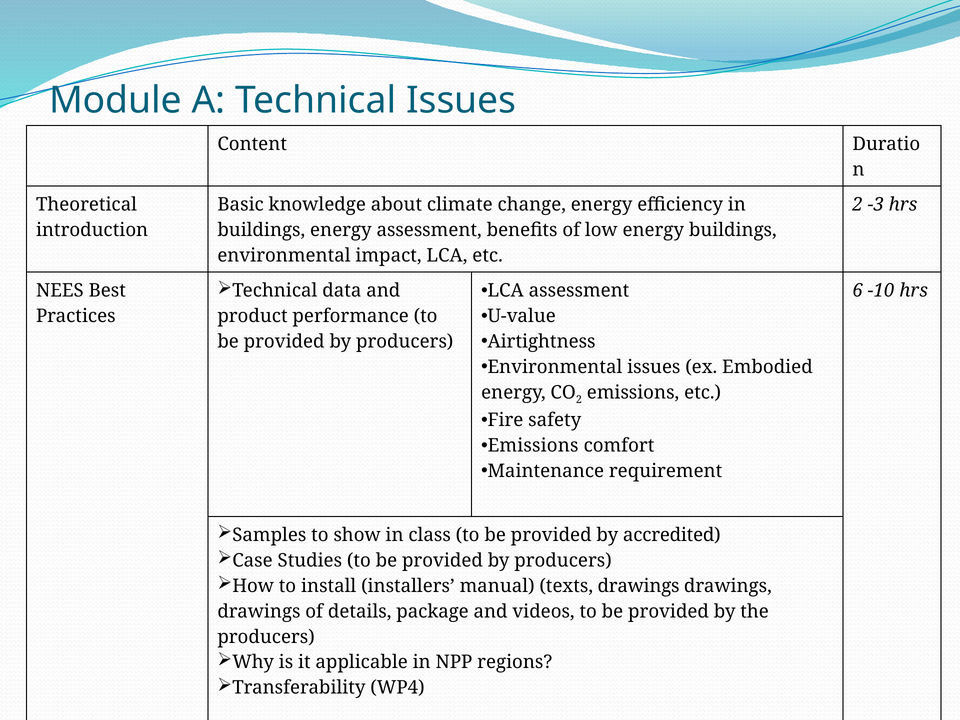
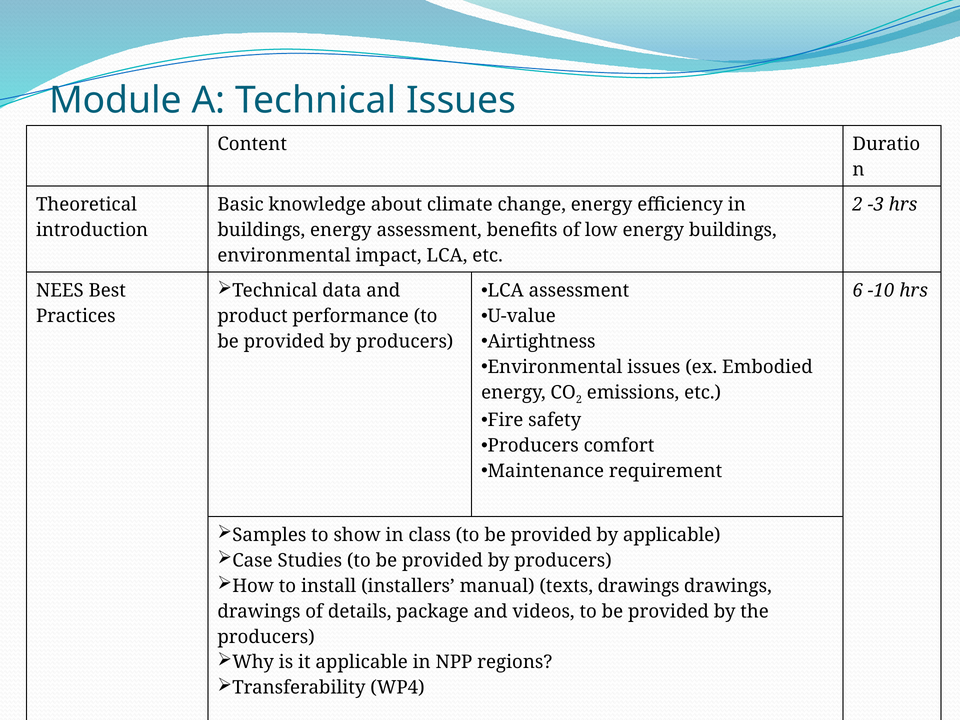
Emissions at (533, 446): Emissions -> Producers
by accredited: accredited -> applicable
